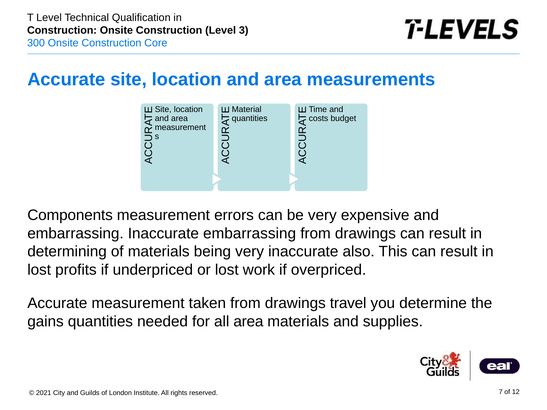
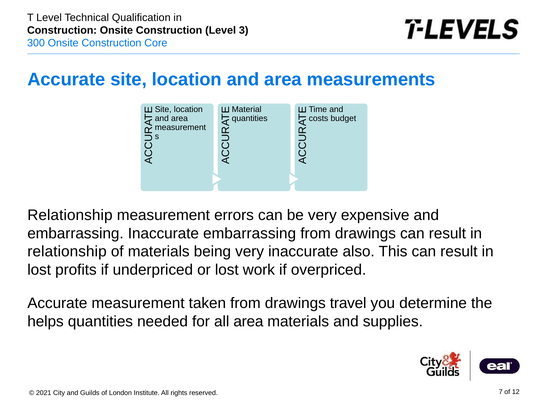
Components at (70, 215): Components -> Relationship
determining at (67, 252): determining -> relationship
gains: gains -> helps
